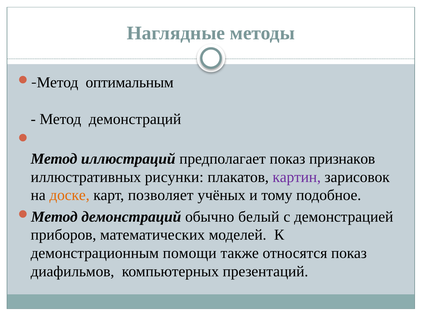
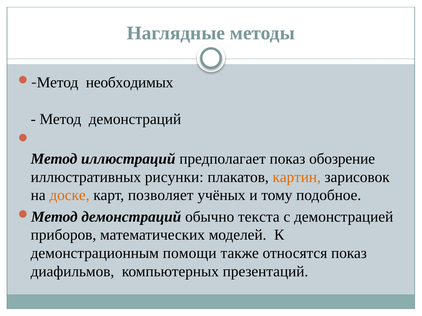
оптимальным: оптимальным -> необходимых
признаков: признаков -> обозрение
картин colour: purple -> orange
белый: белый -> текста
